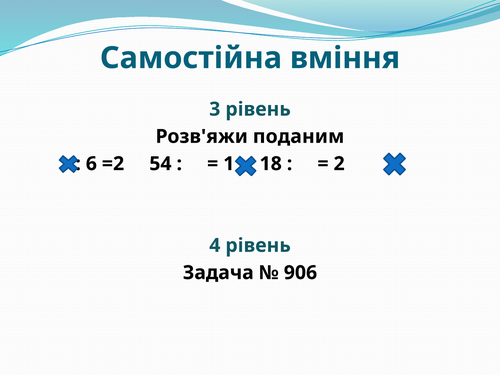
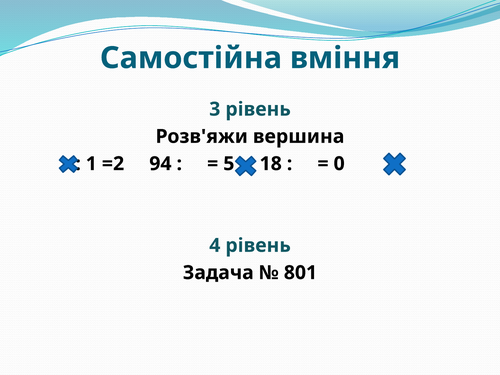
поданим: поданим -> вершина
6: 6 -> 1
54: 54 -> 94
1: 1 -> 5
2: 2 -> 0
906: 906 -> 801
